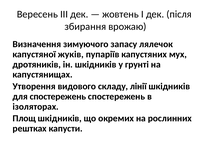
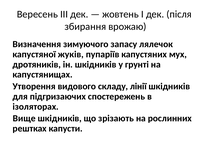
для спостережень: спостережень -> підгризаючих
Площ: Площ -> Вище
окремих: окремих -> зрізають
